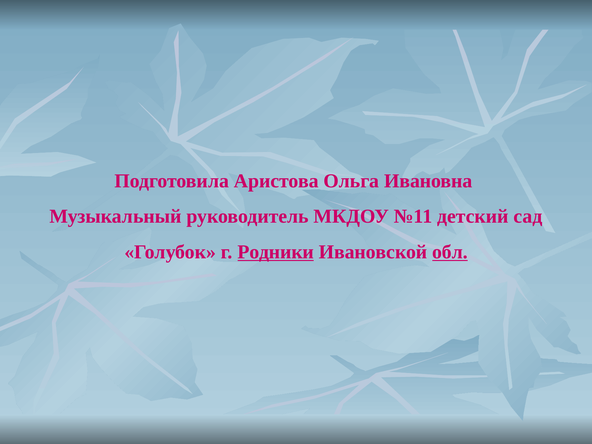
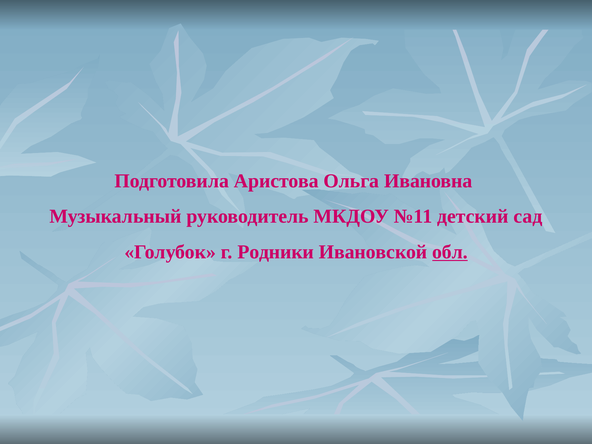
Родники underline: present -> none
